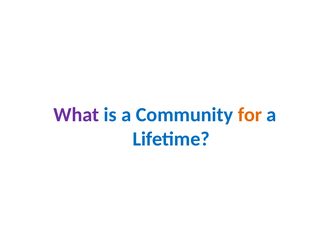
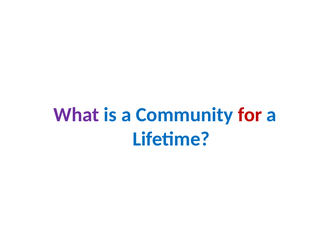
for colour: orange -> red
